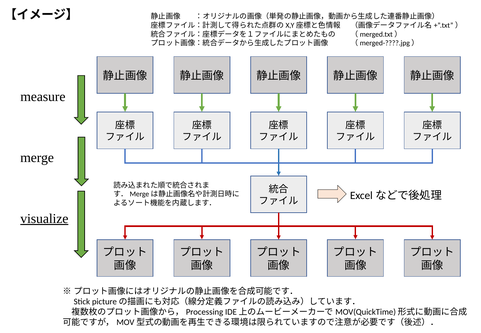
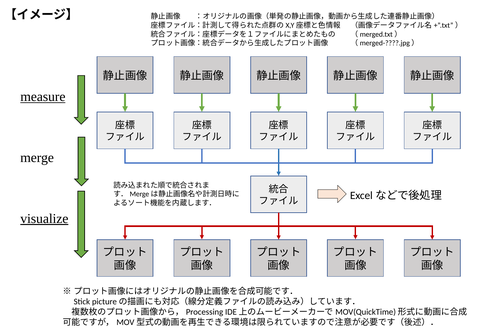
measure underline: none -> present
